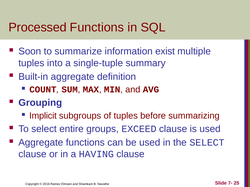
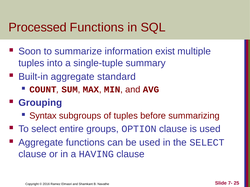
definition: definition -> standard
Implicit: Implicit -> Syntax
EXCEED: EXCEED -> OPTION
